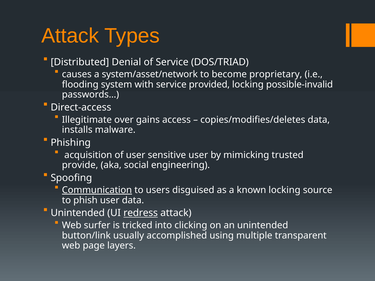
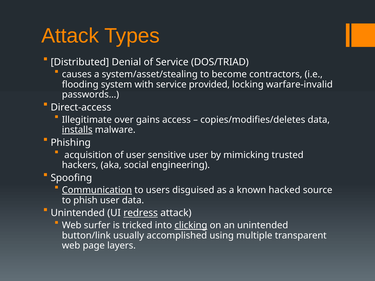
system/asset/network: system/asset/network -> system/asset/stealing
proprietary: proprietary -> contractors
possible-invalid: possible-invalid -> warfare-invalid
installs underline: none -> present
provide: provide -> hackers
known locking: locking -> hacked
clicking underline: none -> present
